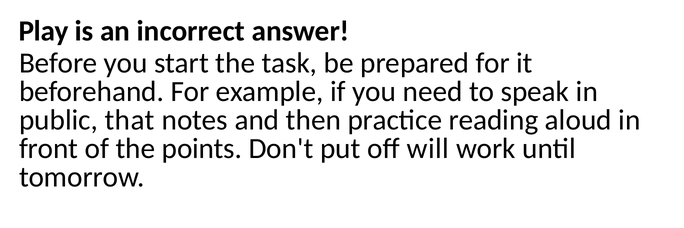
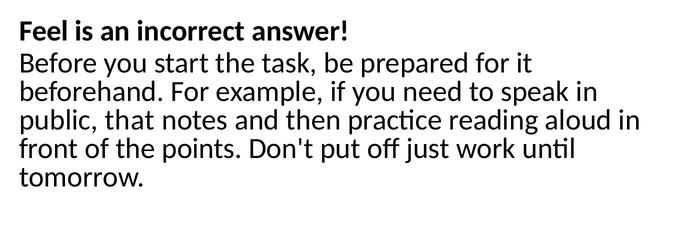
Play: Play -> Feel
will: will -> just
